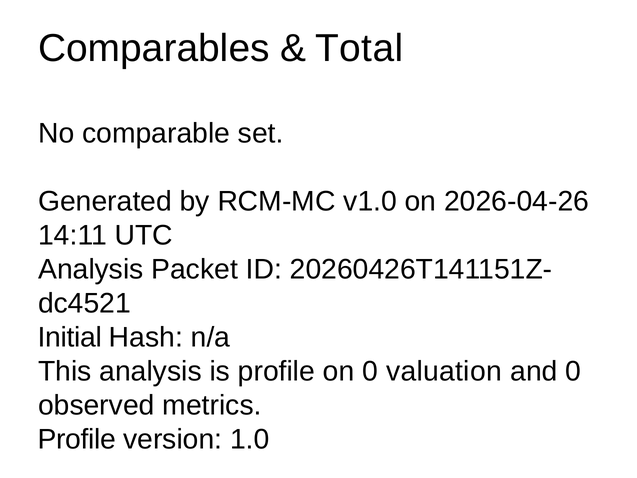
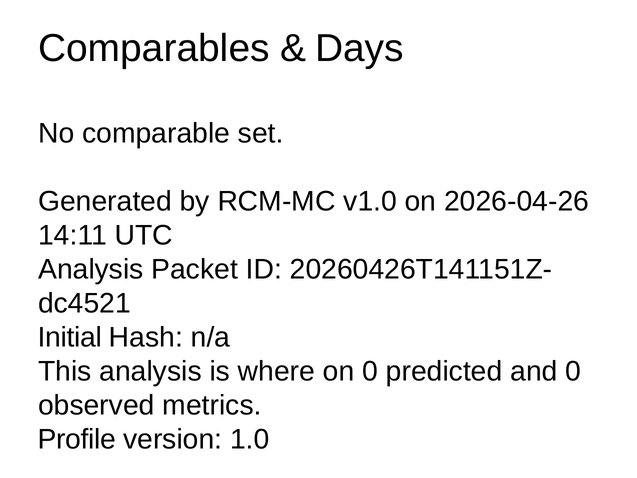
Total: Total -> Days
is profile: profile -> where
valuation: valuation -> predicted
